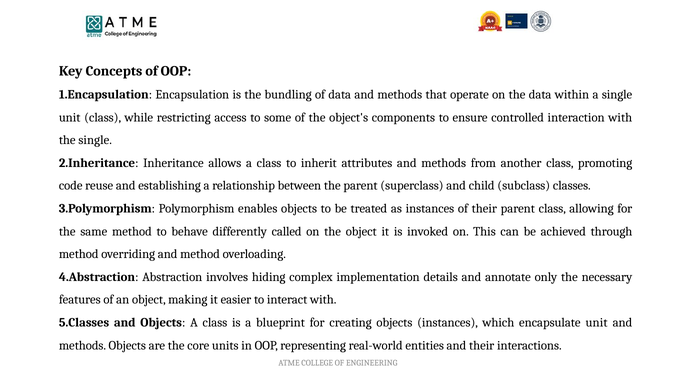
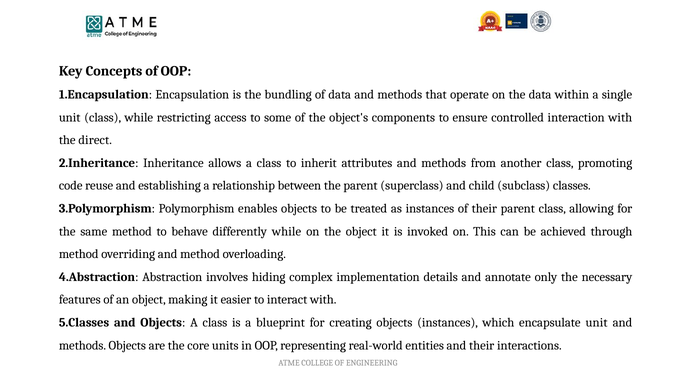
the single: single -> direct
differently called: called -> while
